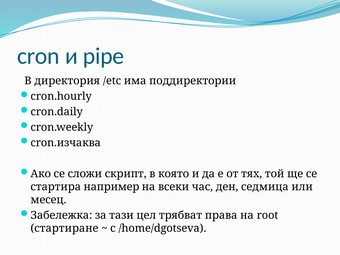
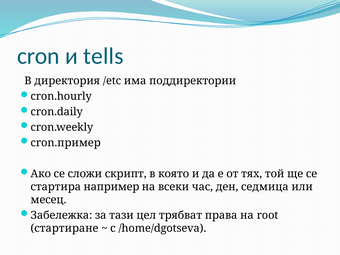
pipe: pipe -> tells
cron.изчаква: cron.изчаква -> cron.пример
